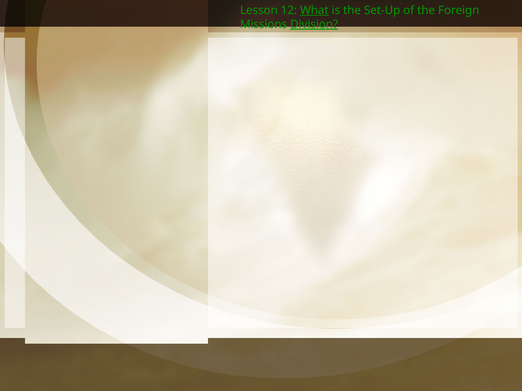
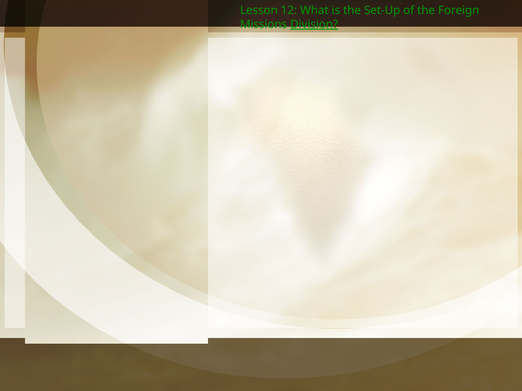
What underline: present -> none
